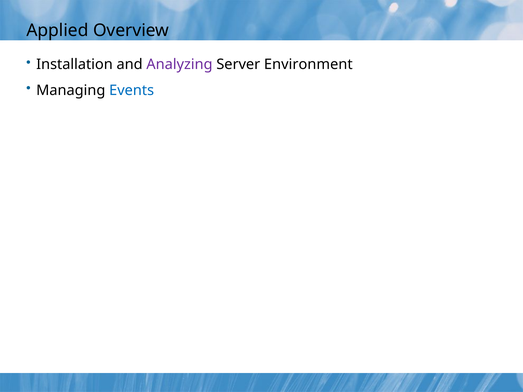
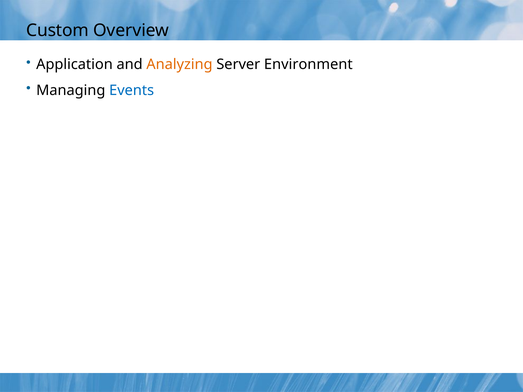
Applied: Applied -> Custom
Installation: Installation -> Application
Analyzing colour: purple -> orange
